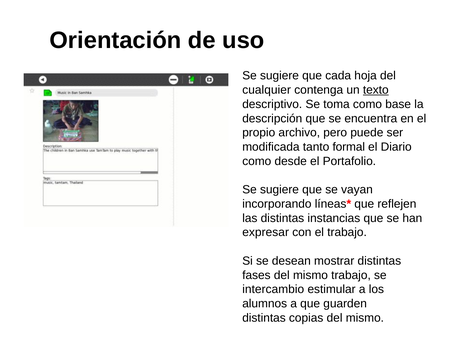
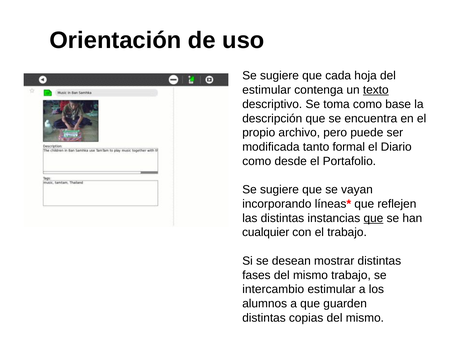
cualquier at (267, 90): cualquier -> estimular
que at (373, 218) underline: none -> present
expresar: expresar -> cualquier
